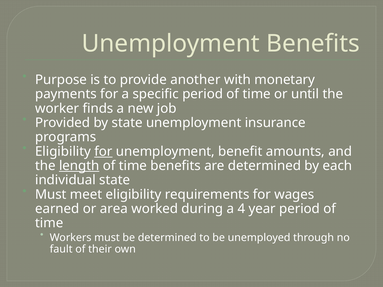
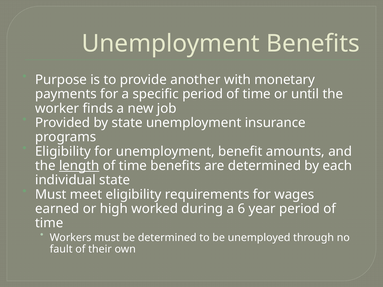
for at (103, 152) underline: present -> none
area: area -> high
4: 4 -> 6
